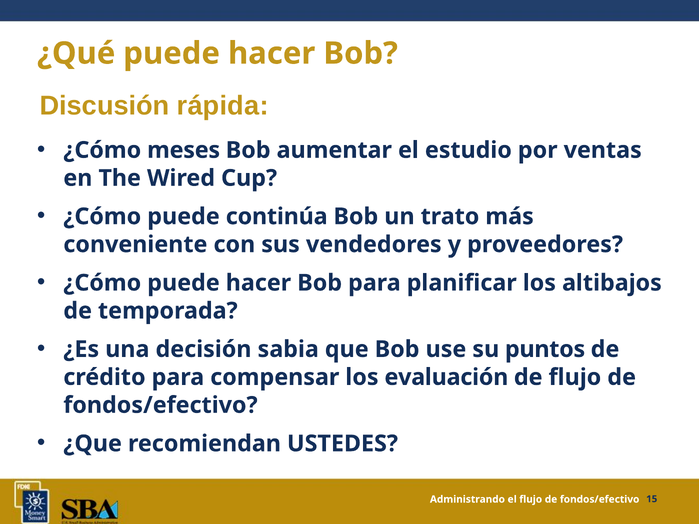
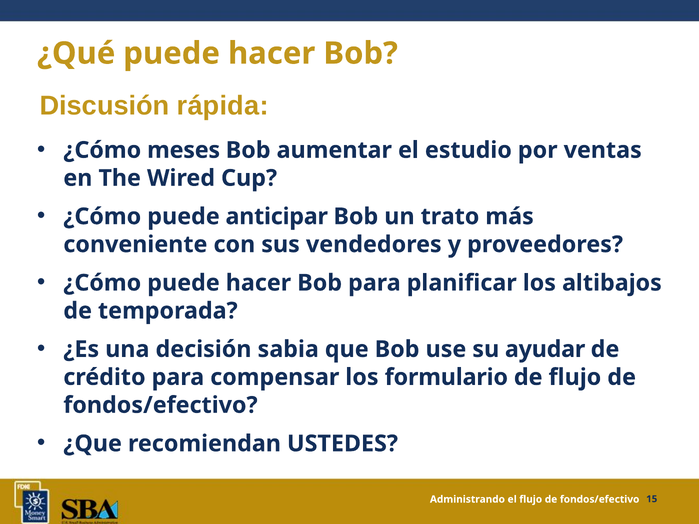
continúa: continúa -> anticipar
puntos: puntos -> ayudar
evaluación: evaluación -> formulario
